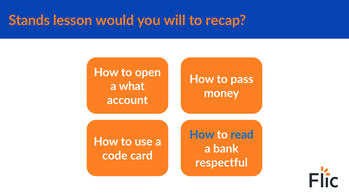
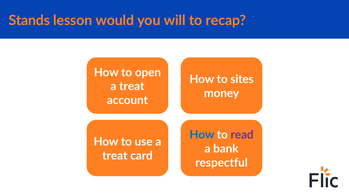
pass: pass -> sites
what at (132, 87): what -> treat
read colour: blue -> purple
code at (115, 156): code -> treat
